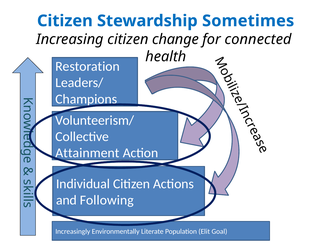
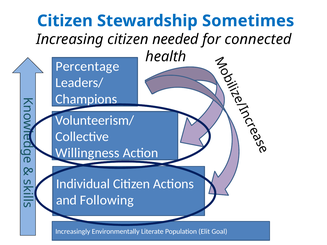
change: change -> needed
Restoration: Restoration -> Percentage
Attainment: Attainment -> Willingness
